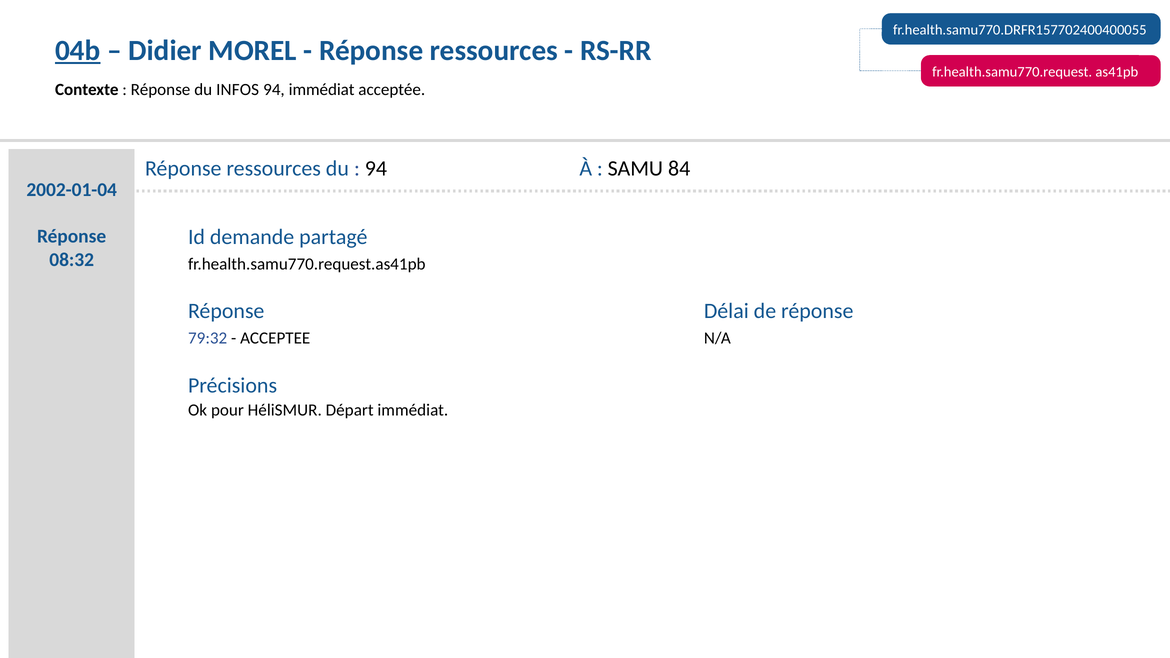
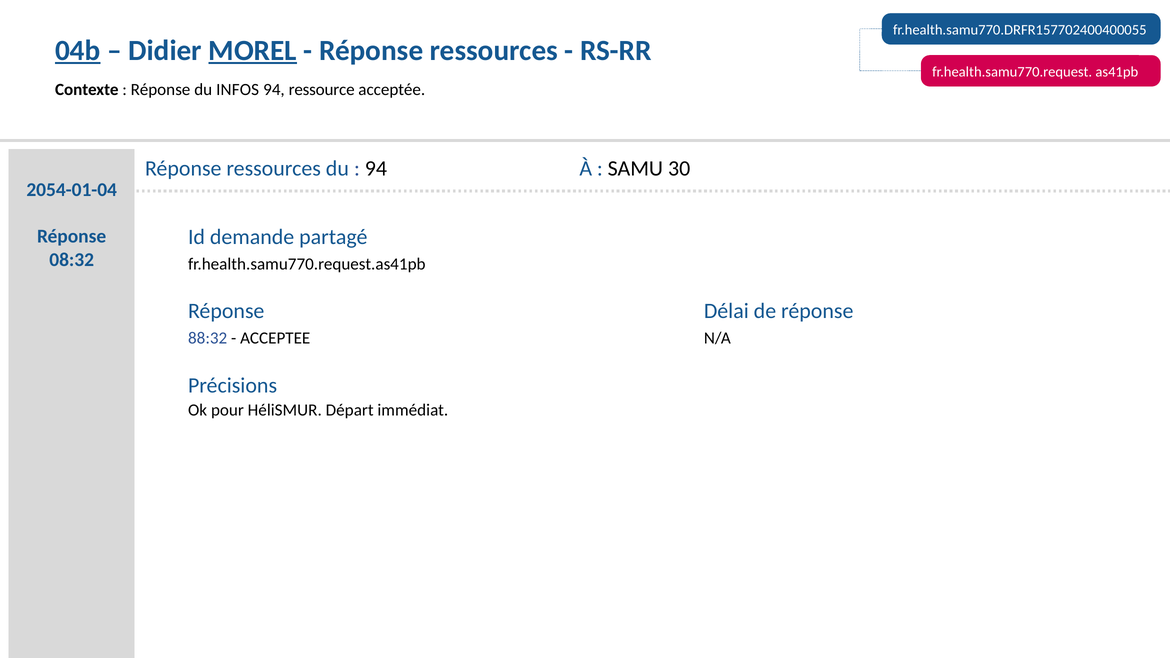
MOREL underline: none -> present
94 immédiat: immédiat -> ressource
84: 84 -> 30
2002-01-04: 2002-01-04 -> 2054-01-04
79:32: 79:32 -> 88:32
